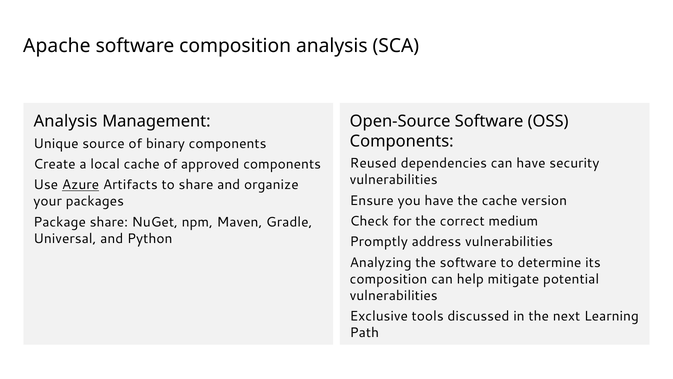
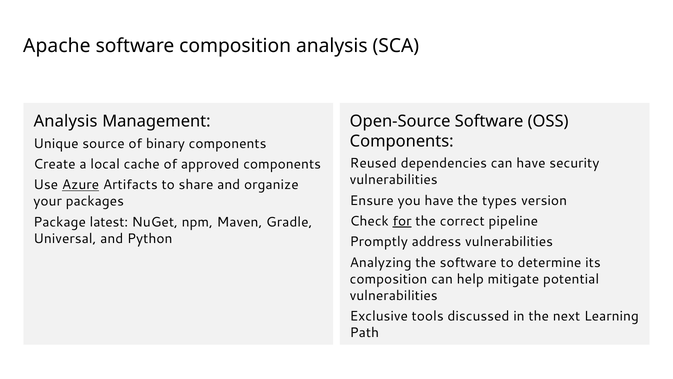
the cache: cache -> types
for underline: none -> present
medium: medium -> pipeline
Package share: share -> latest
